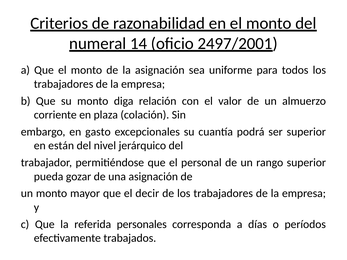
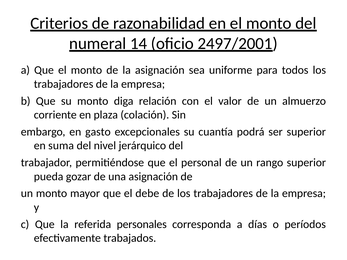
están: están -> suma
decir: decir -> debe
